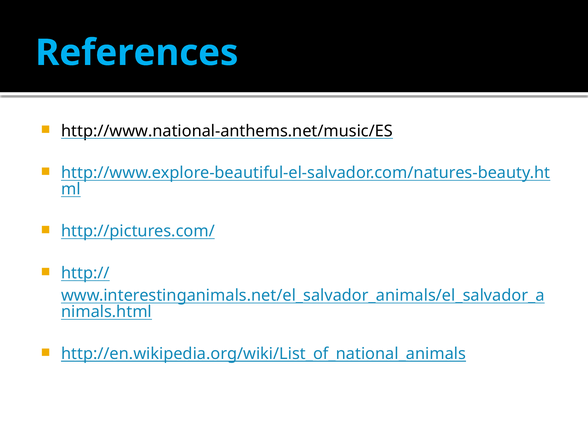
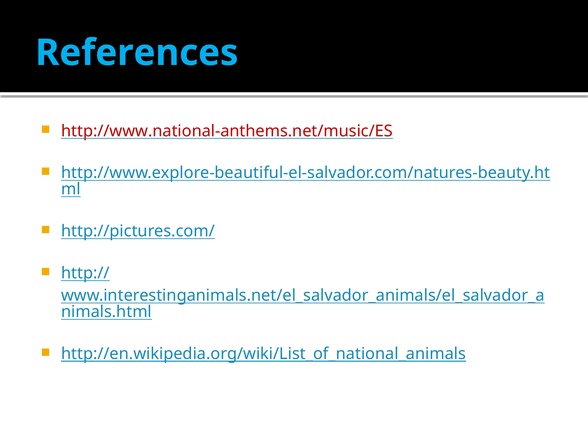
http://www.national-anthems.net/music/ES colour: black -> red
